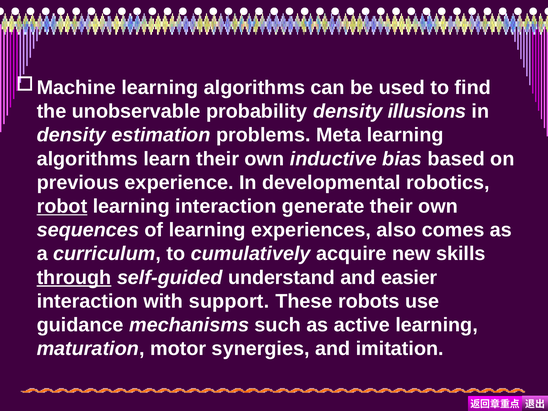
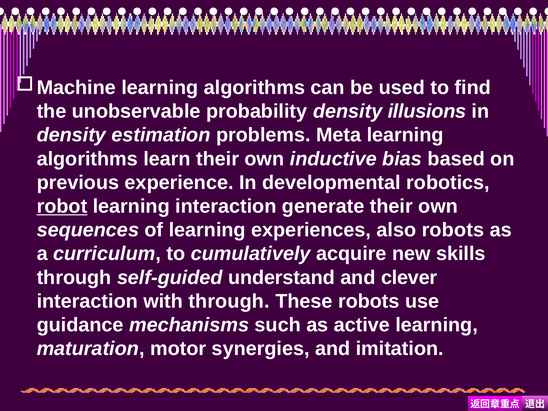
also comes: comes -> robots
through at (74, 278) underline: present -> none
easier: easier -> clever
with support: support -> through
